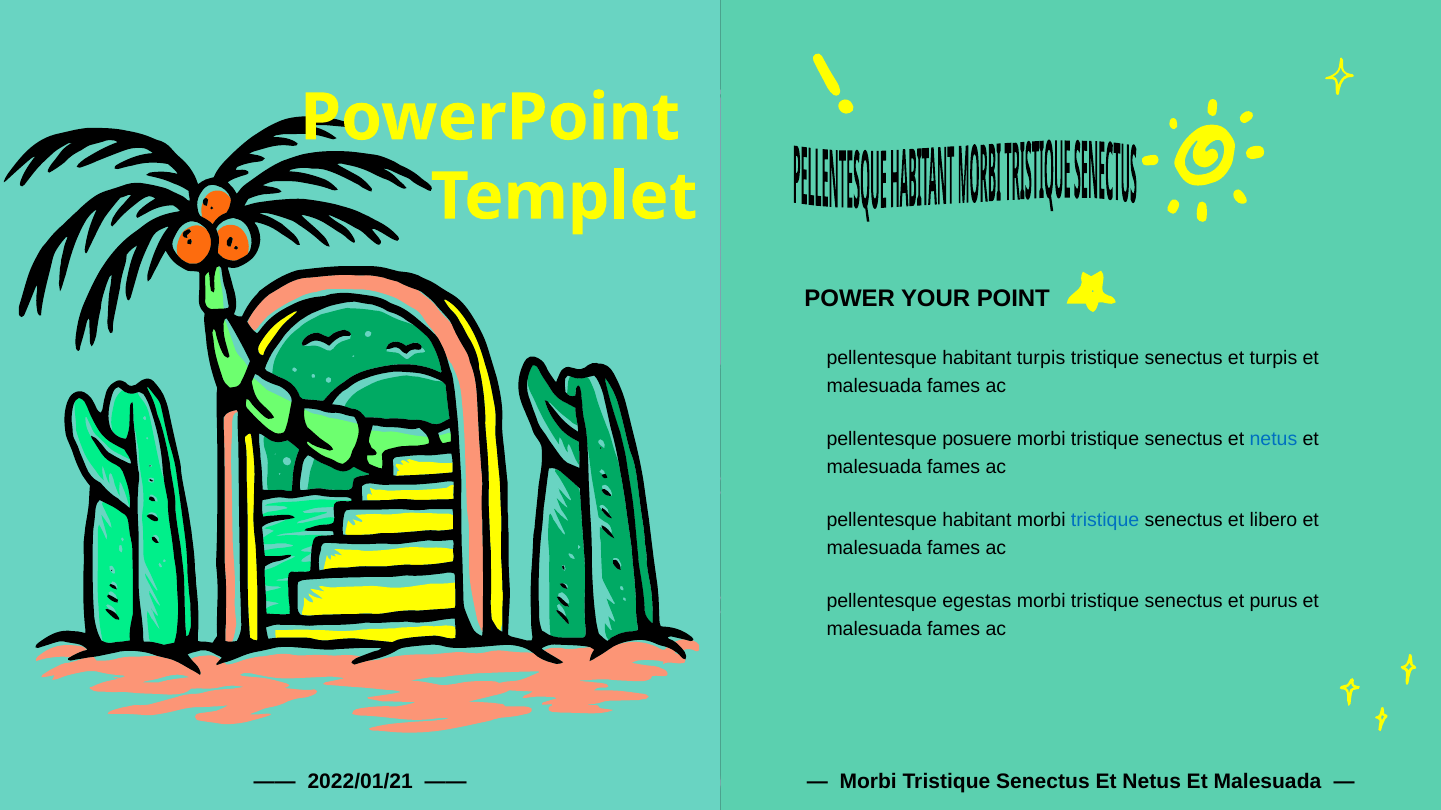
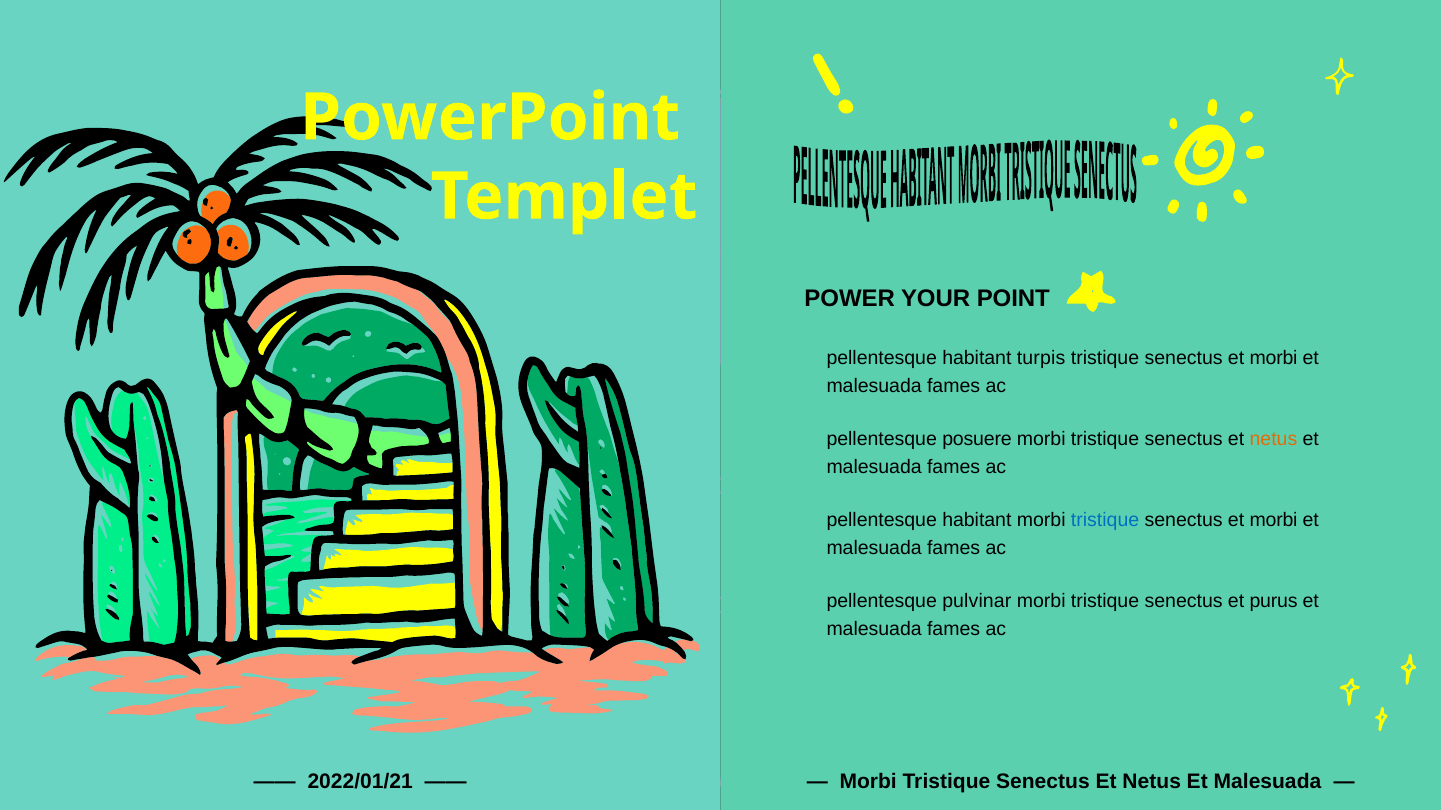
turpis at (1273, 358): turpis -> morbi
netus at (1273, 439) colour: blue -> orange
libero at (1273, 520): libero -> morbi
egestas: egestas -> pulvinar
